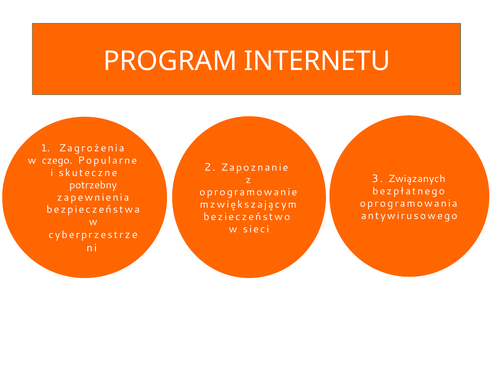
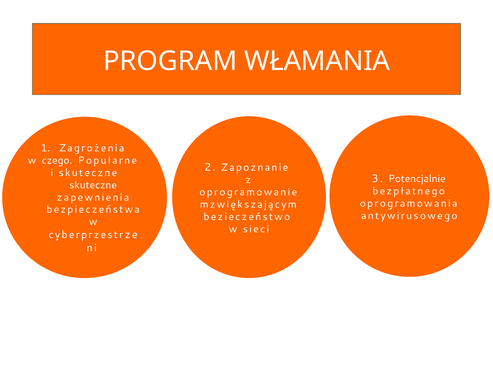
INTERNETU: INTERNETU -> WŁAMANIA
Związanych: Związanych -> Potencjalnie
potrzebny at (93, 185): potrzebny -> skuteczne
